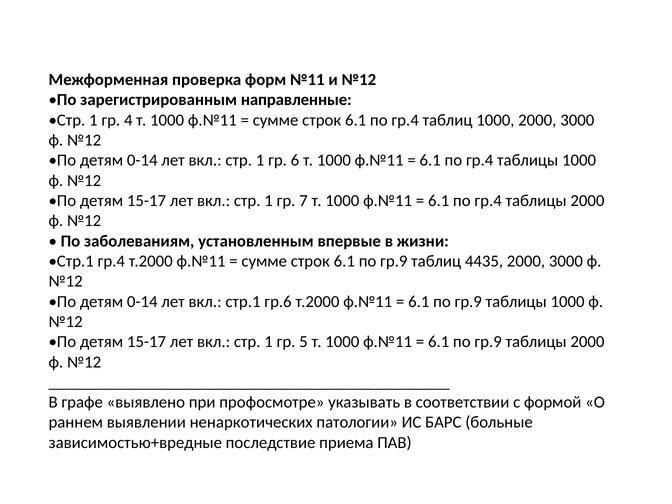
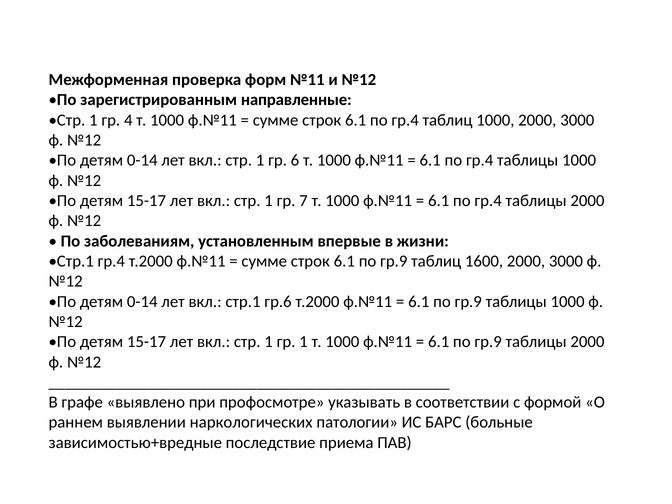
4435: 4435 -> 1600
гр 5: 5 -> 1
ненаркотических: ненаркотических -> наркологических
